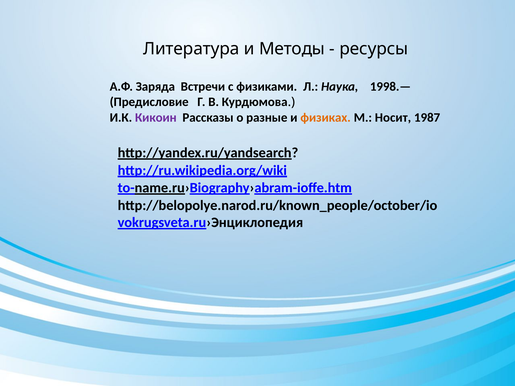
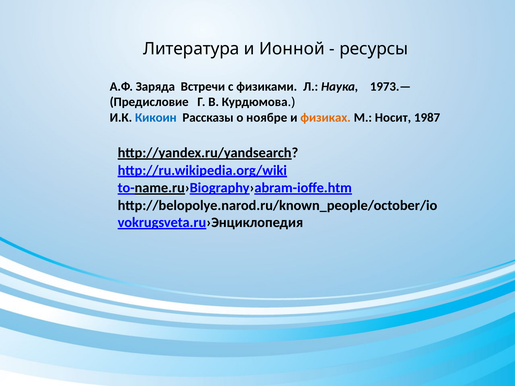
Методы: Методы -> Ионной
1998.—: 1998.— -> 1973.—
Кикоин colour: purple -> blue
разные: разные -> ноябре
